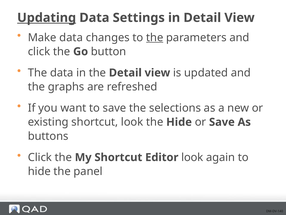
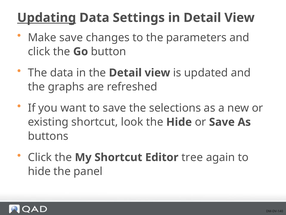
Make data: data -> save
the at (155, 37) underline: present -> none
Editor look: look -> tree
